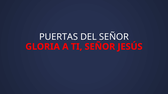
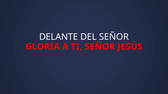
PUERTAS: PUERTAS -> DELANTE
